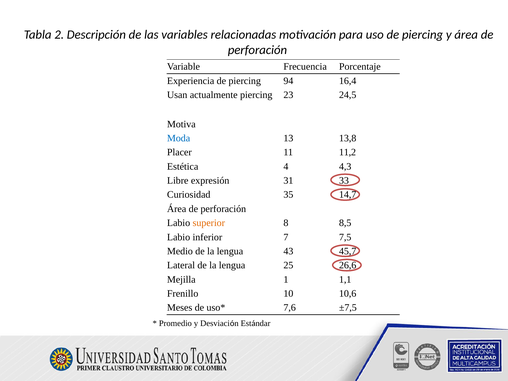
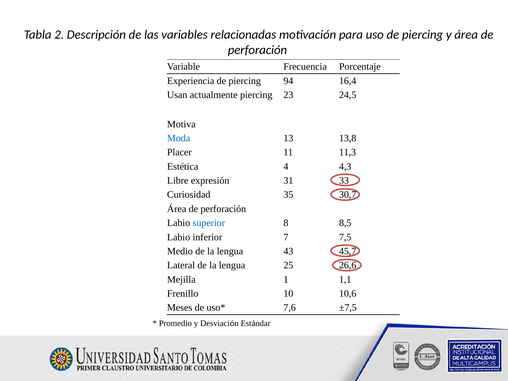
11,2: 11,2 -> 11,3
14,7: 14,7 -> 30,7
superior colour: orange -> blue
